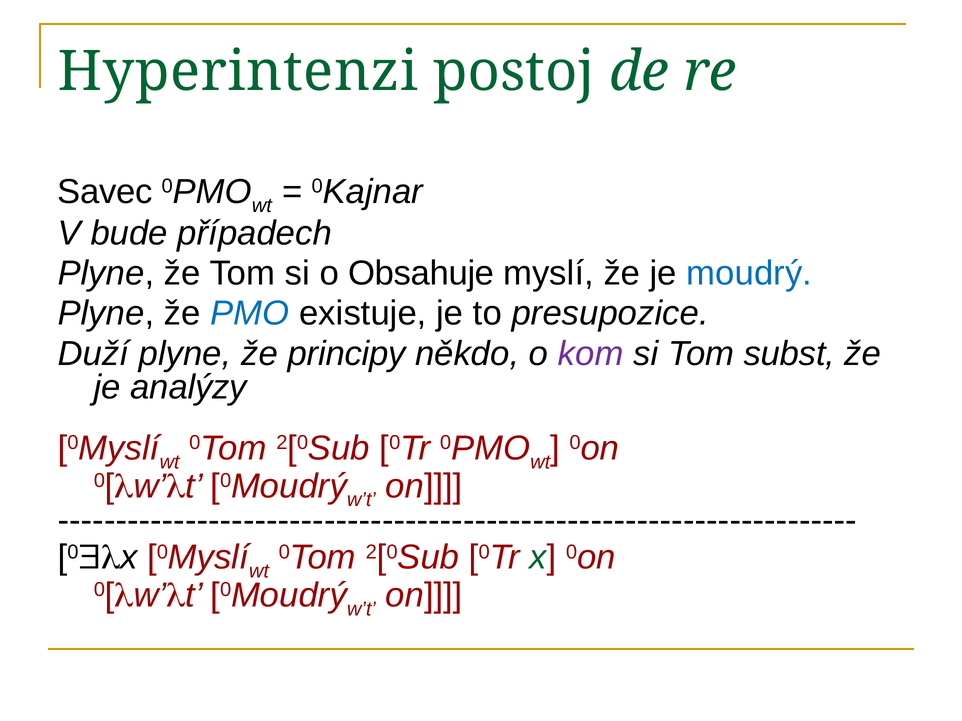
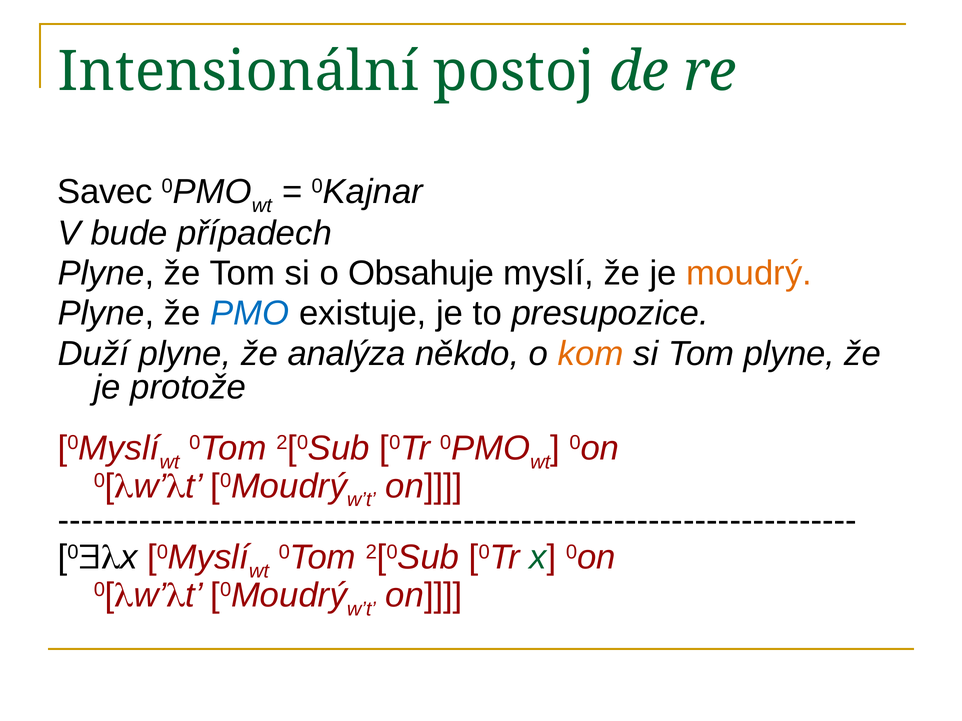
Hyperintenzi: Hyperintenzi -> Intensionální
moudrý colour: blue -> orange
principy: principy -> analýza
kom colour: purple -> orange
Tom subst: subst -> plyne
analýzy: analýzy -> protože
